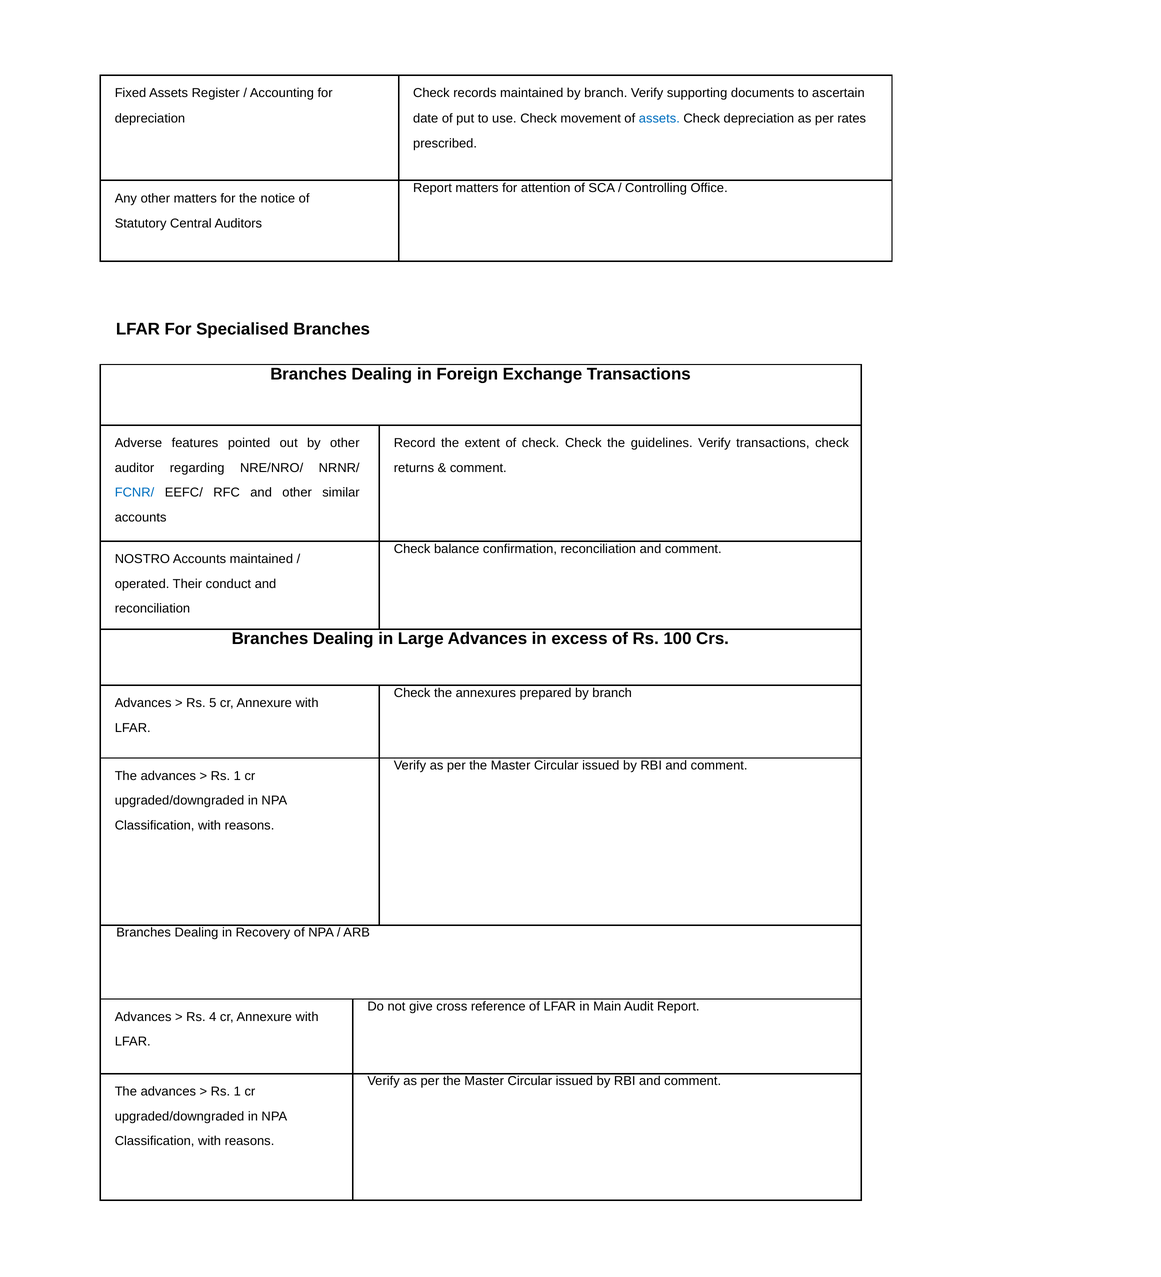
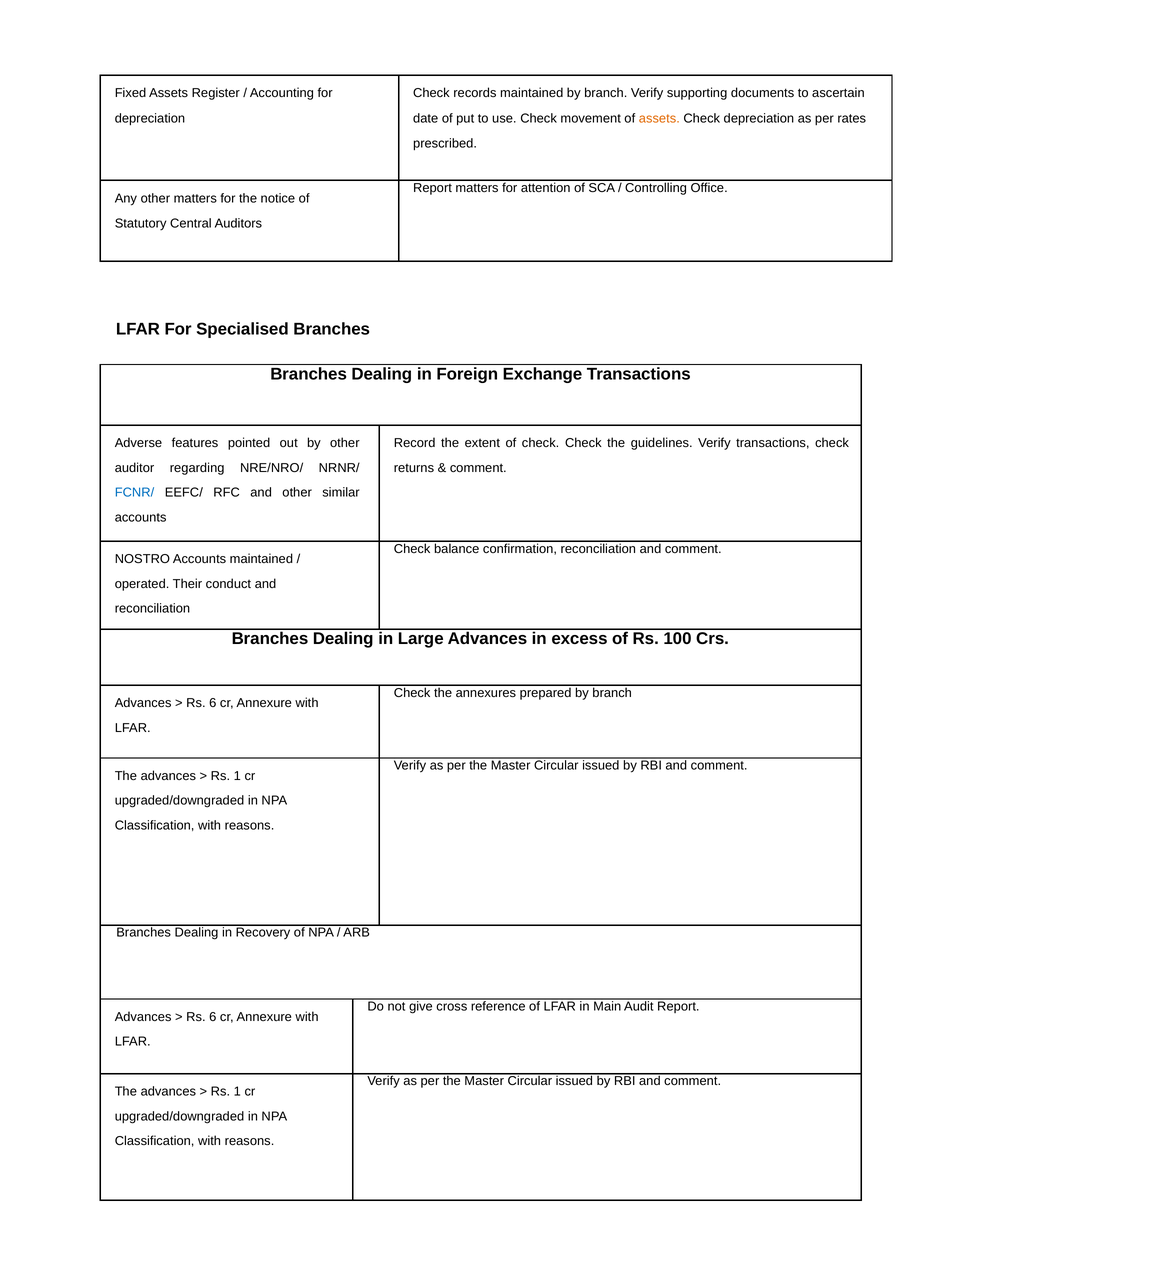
assets at (659, 118) colour: blue -> orange
5 at (213, 703): 5 -> 6
4 at (213, 1017): 4 -> 6
